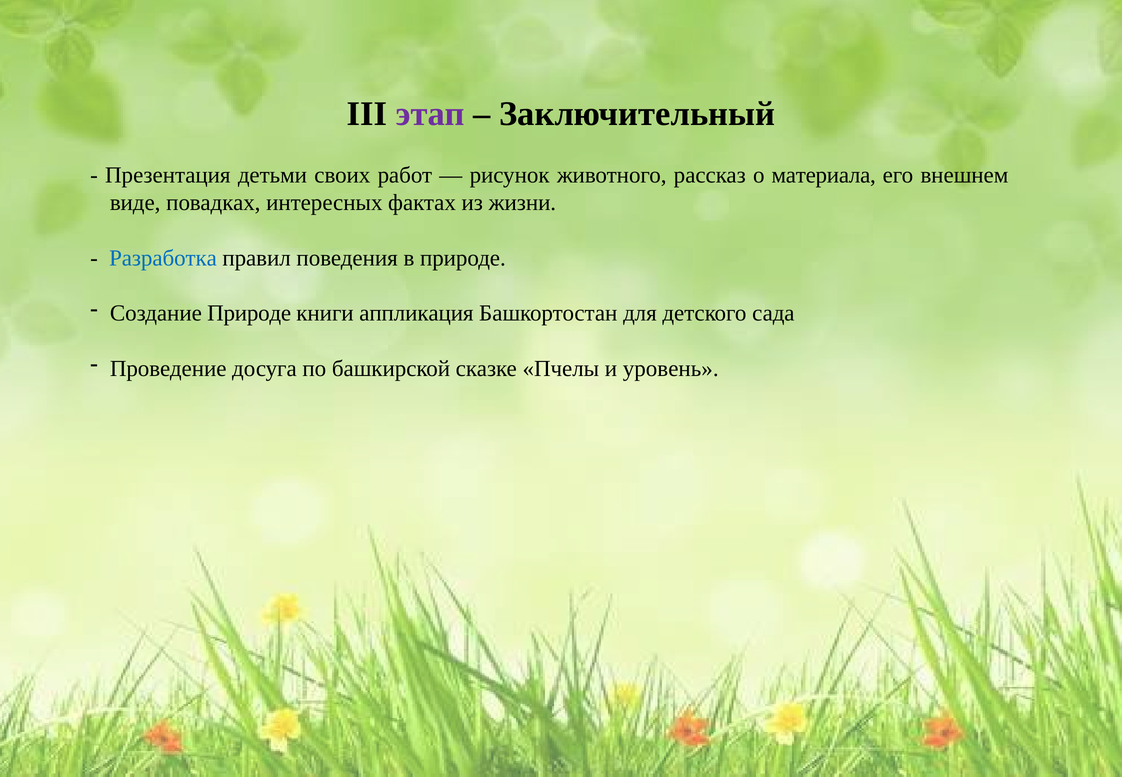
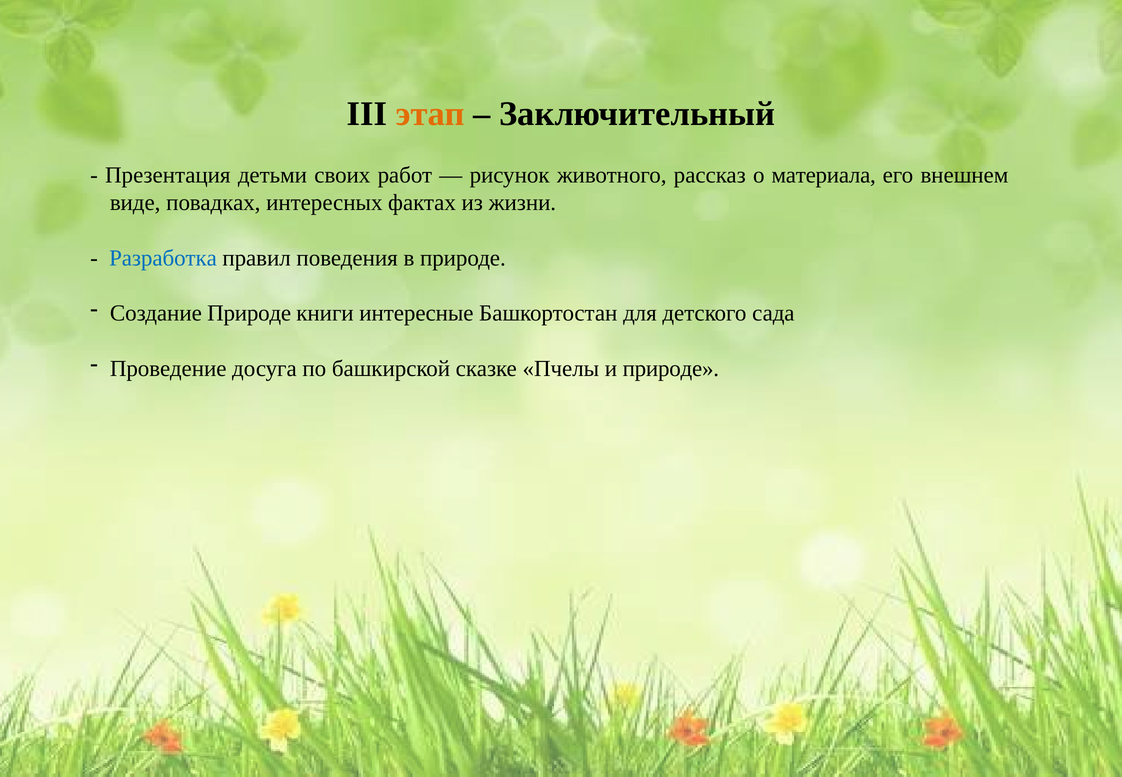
этап colour: purple -> orange
аппликация: аппликация -> интересные
и уровень: уровень -> природе
